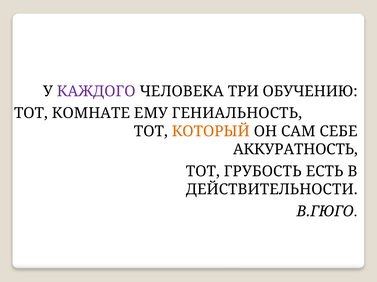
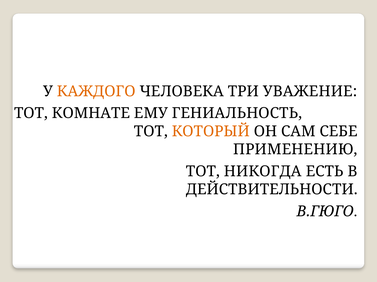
КАЖДОГО colour: purple -> orange
ОБУЧЕНИЮ: ОБУЧЕНИЮ -> УВАЖЕНИЕ
АККУРАТНОСТЬ: АККУРАТНОСТЬ -> ПРИМЕНЕНИЮ
ГРУБОСТЬ: ГРУБОСТЬ -> НИКОГДА
